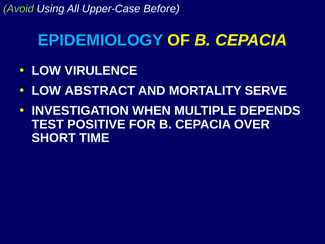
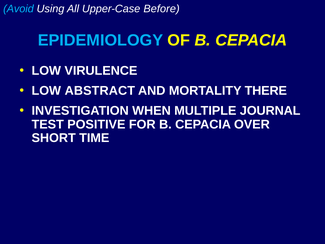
Avoid colour: light green -> light blue
SERVE: SERVE -> THERE
DEPENDS: DEPENDS -> JOURNAL
